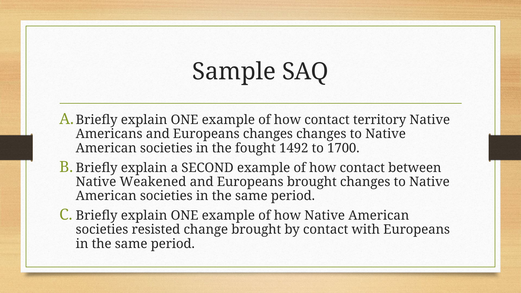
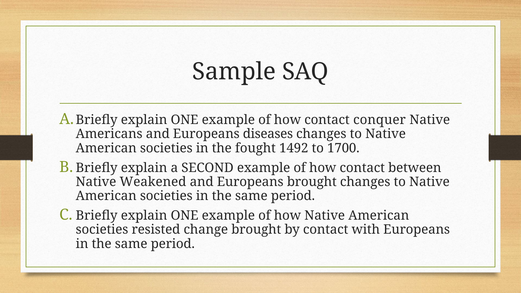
territory: territory -> conquer
Europeans changes: changes -> diseases
